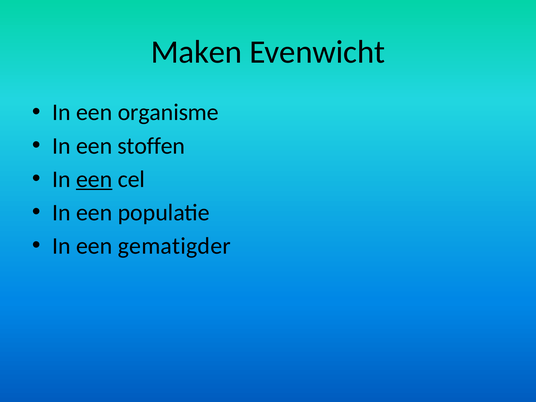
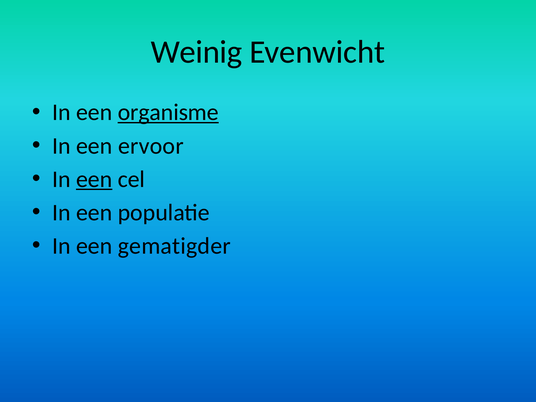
Maken: Maken -> Weinig
organisme underline: none -> present
stoffen: stoffen -> ervoor
